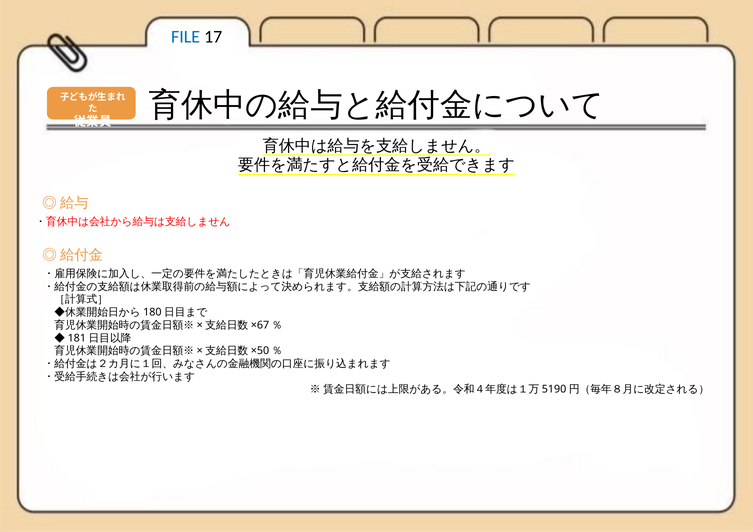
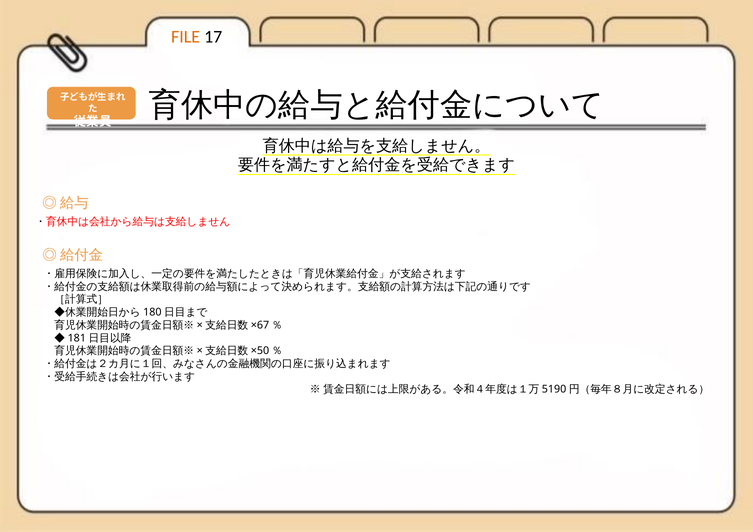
FILE colour: blue -> orange
